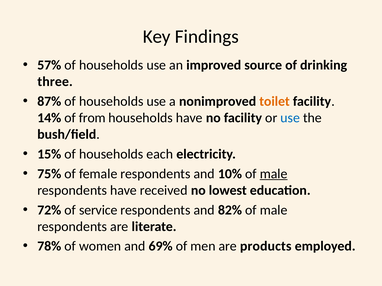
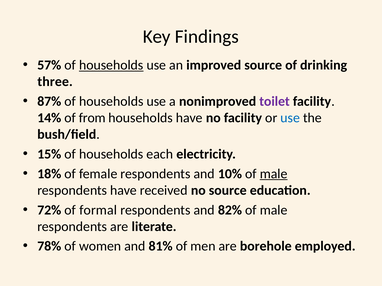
households at (111, 65) underline: none -> present
toilet colour: orange -> purple
75%: 75% -> 18%
no lowest: lowest -> source
service: service -> formal
69%: 69% -> 81%
products: products -> borehole
